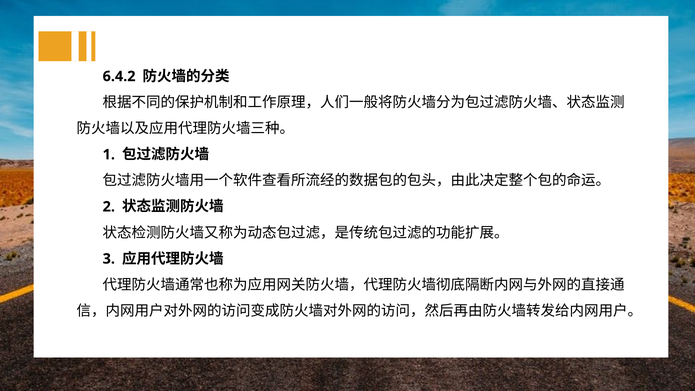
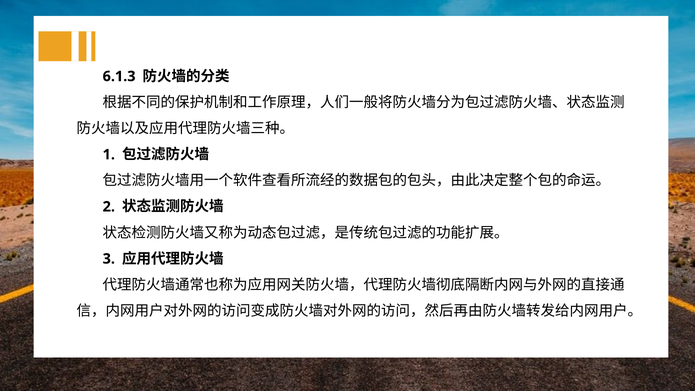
6.4.2: 6.4.2 -> 6.1.3
